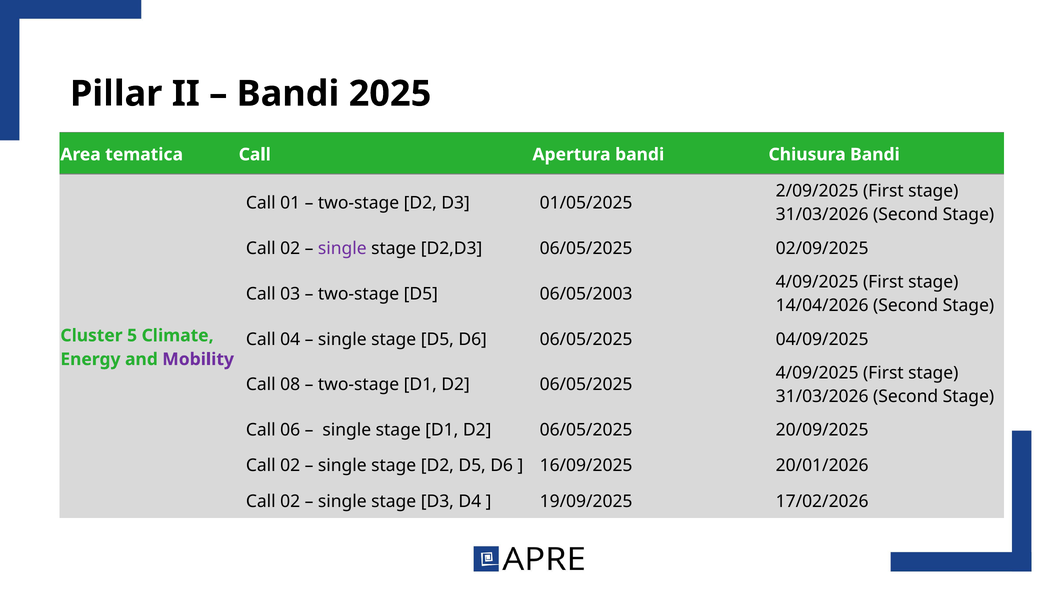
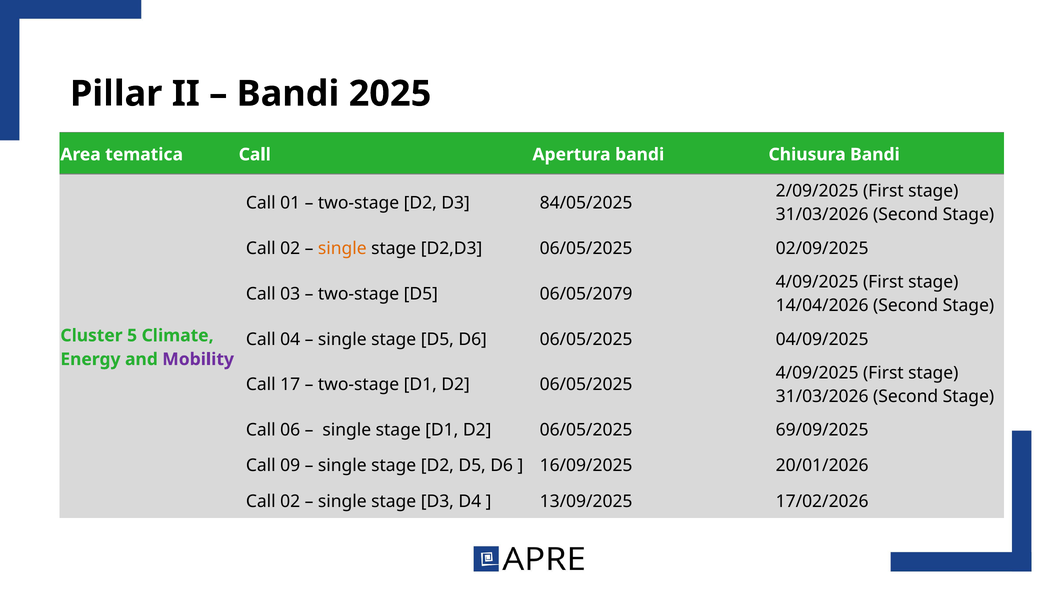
01/05/2025: 01/05/2025 -> 84/05/2025
single at (342, 248) colour: purple -> orange
06/05/2003: 06/05/2003 -> 06/05/2079
08: 08 -> 17
20/09/2025: 20/09/2025 -> 69/09/2025
02 at (290, 466): 02 -> 09
19/09/2025: 19/09/2025 -> 13/09/2025
